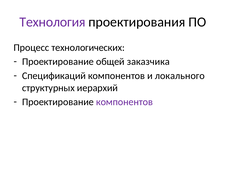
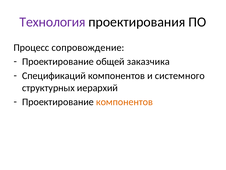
технологических: технологических -> сопровождение
локального: локального -> системного
компонентов at (124, 102) colour: purple -> orange
